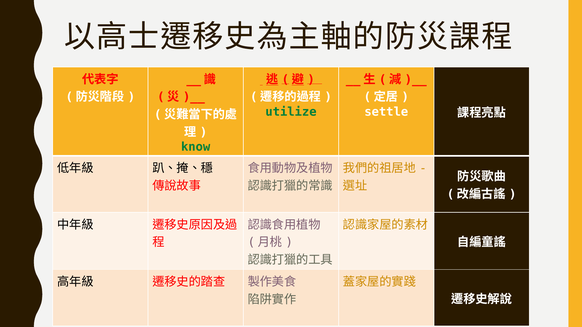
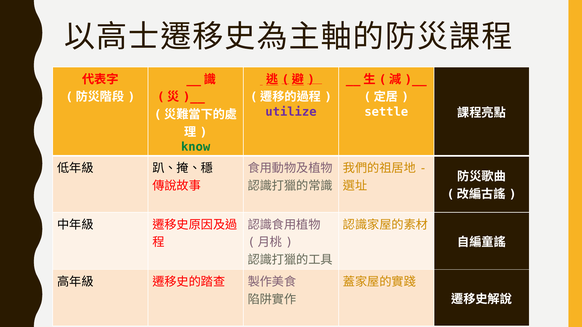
utilize colour: green -> purple
